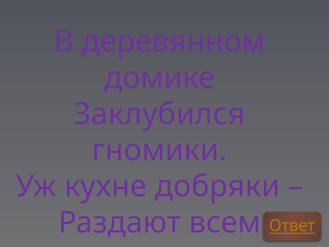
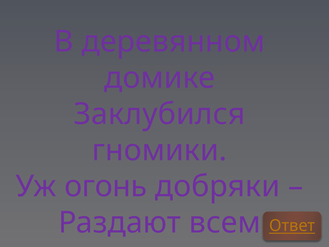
кухне: кухне -> огонь
